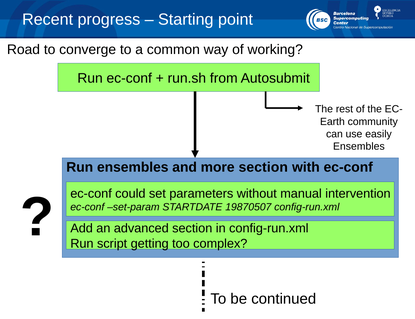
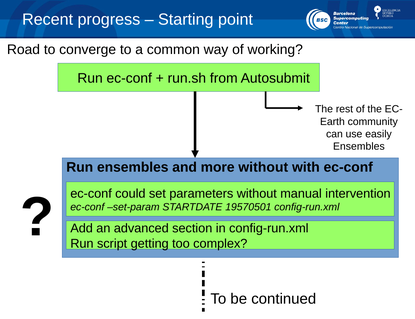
more section: section -> without
19870507: 19870507 -> 19570501
